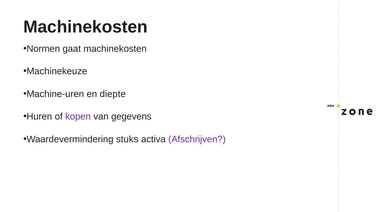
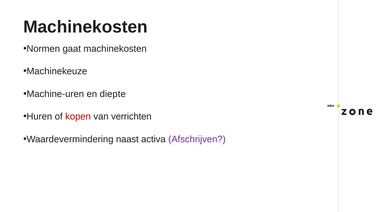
kopen colour: purple -> red
gegevens: gegevens -> verrichten
stuks: stuks -> naast
